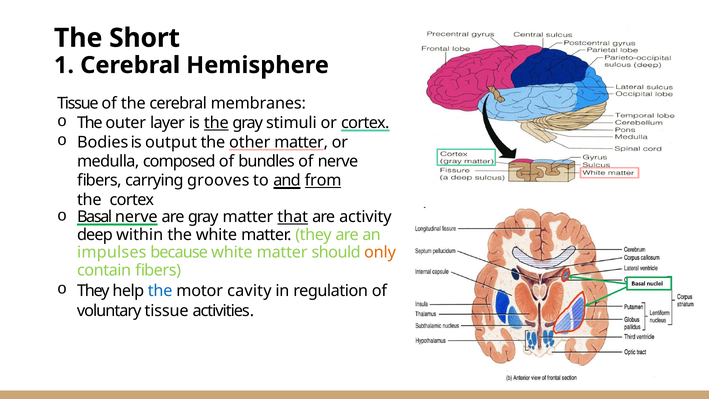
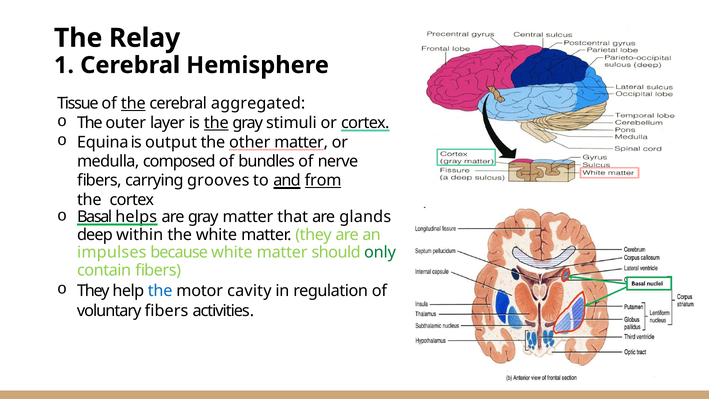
Short: Short -> Relay
the at (133, 104) underline: none -> present
membranes: membranes -> aggregated
Bodies: Bodies -> Equina
Basal nerve: nerve -> helps
that underline: present -> none
activity: activity -> glands
only colour: orange -> green
voluntary tissue: tissue -> fibers
